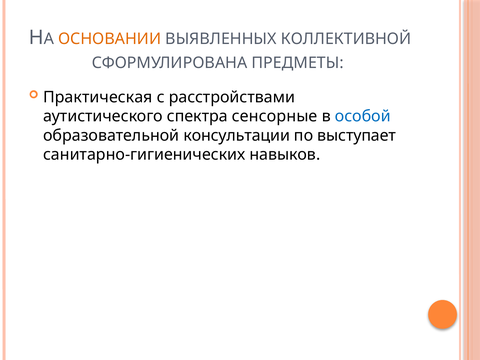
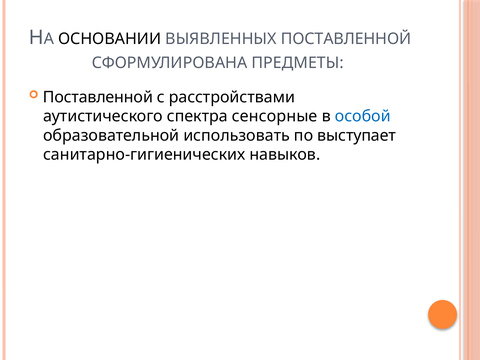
ОСНОВАНИИ colour: orange -> black
ВЫЯВЛЕННЫХ КОЛЛЕКТИВНОЙ: КОЛЛЕКТИВНОЙ -> ПОСТАВЛЕННОЙ
Практическая at (98, 97): Практическая -> Поставленной
консультации: консультации -> использовать
